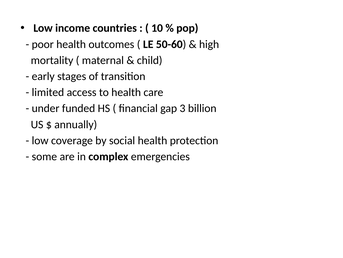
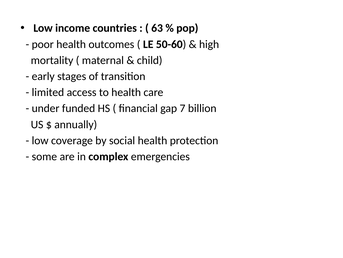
10: 10 -> 63
3: 3 -> 7
